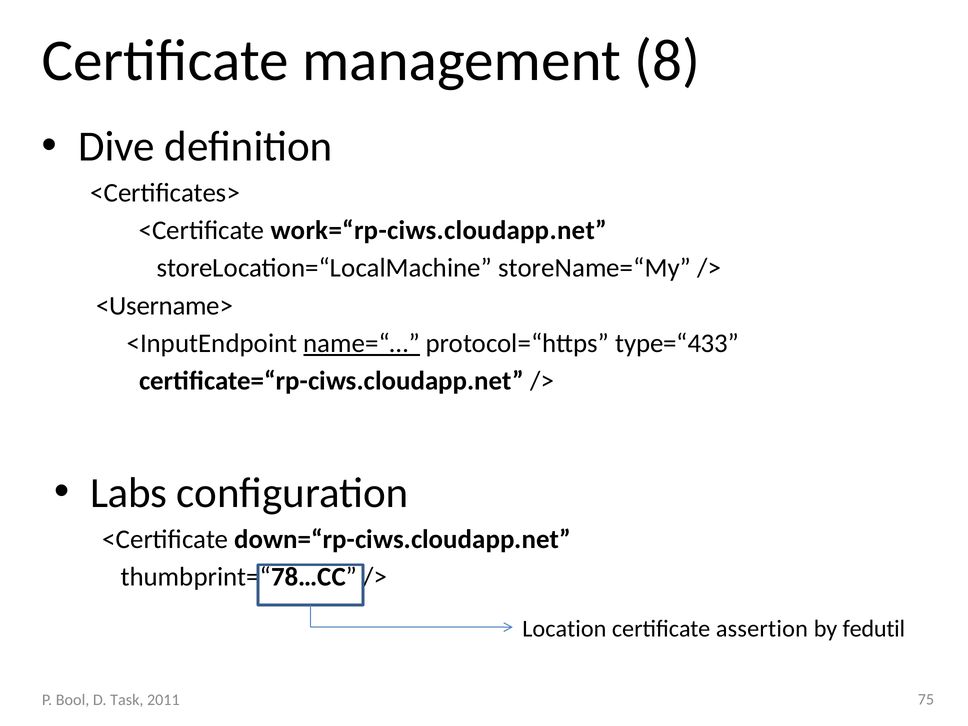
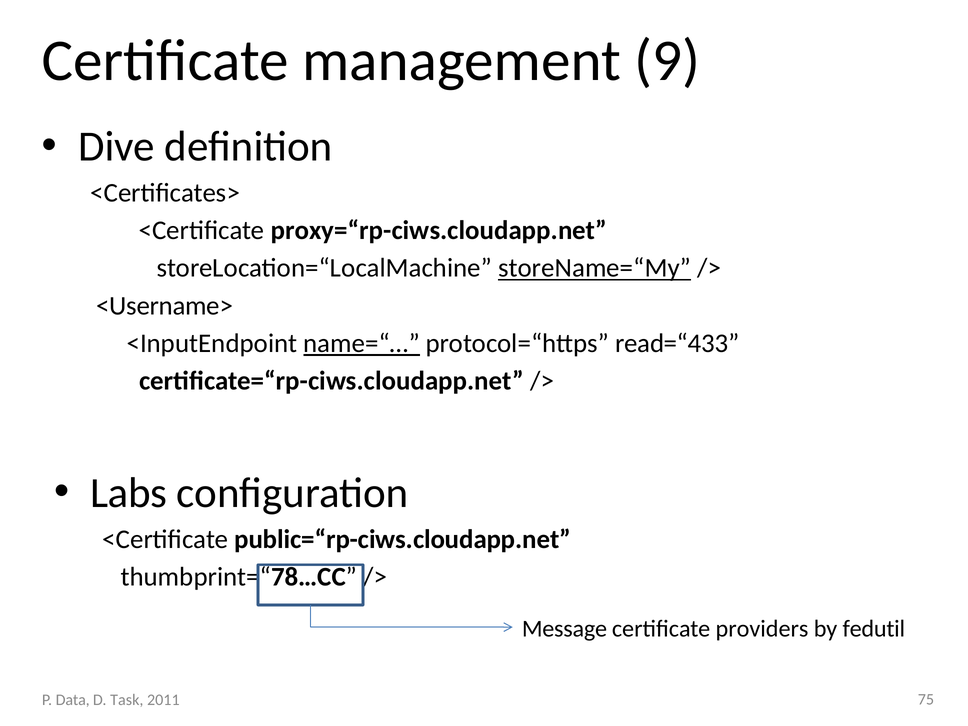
8: 8 -> 9
work=“rp-ciws.cloudapp.net: work=“rp-ciws.cloudapp.net -> proxy=“rp-ciws.cloudapp.net
storeName=“My underline: none -> present
type=“433: type=“433 -> read=“433
down=“rp-ciws.cloudapp.net: down=“rp-ciws.cloudapp.net -> public=“rp-ciws.cloudapp.net
Location: Location -> Message
assertion: assertion -> providers
Bool: Bool -> Data
